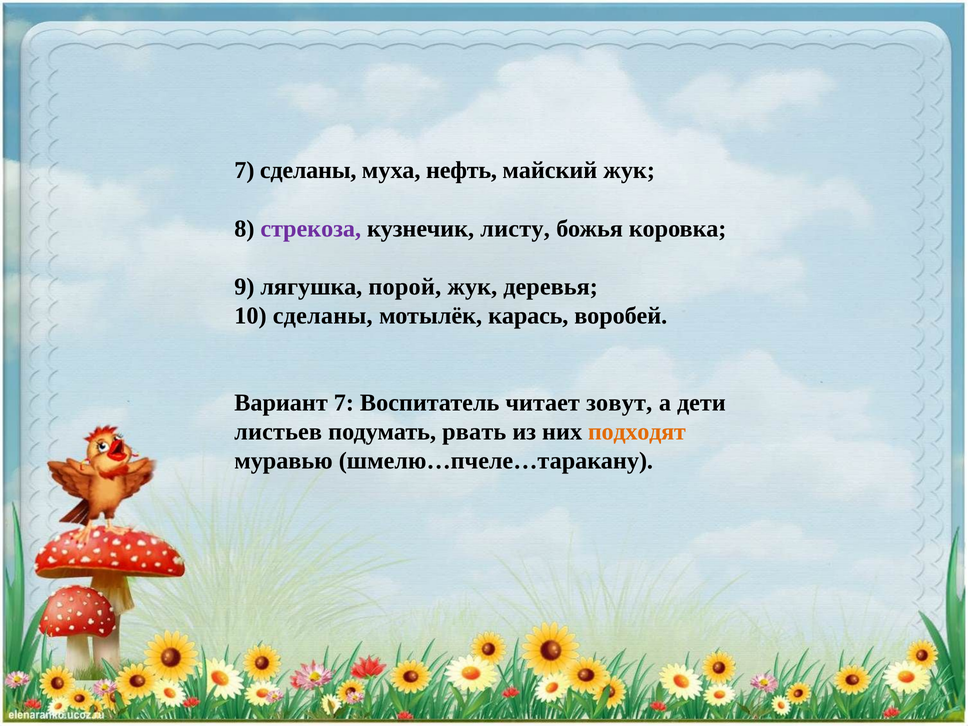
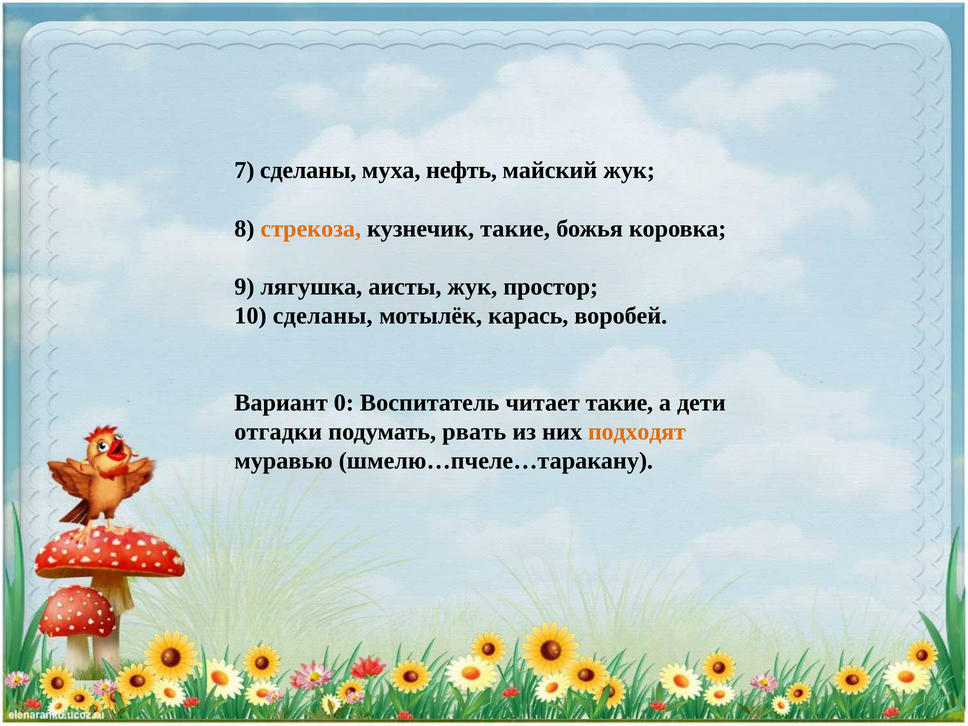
стрекоза colour: purple -> orange
кузнечик листу: листу -> такие
порой: порой -> аисты
деревья: деревья -> простор
Вариант 7: 7 -> 0
читает зовут: зовут -> такие
листьев: листьев -> отгадки
